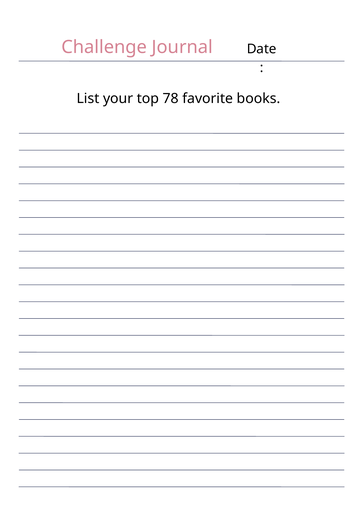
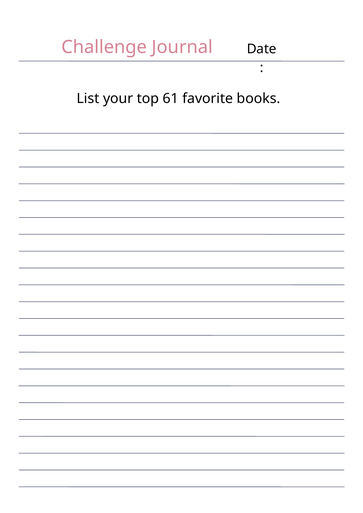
78: 78 -> 61
